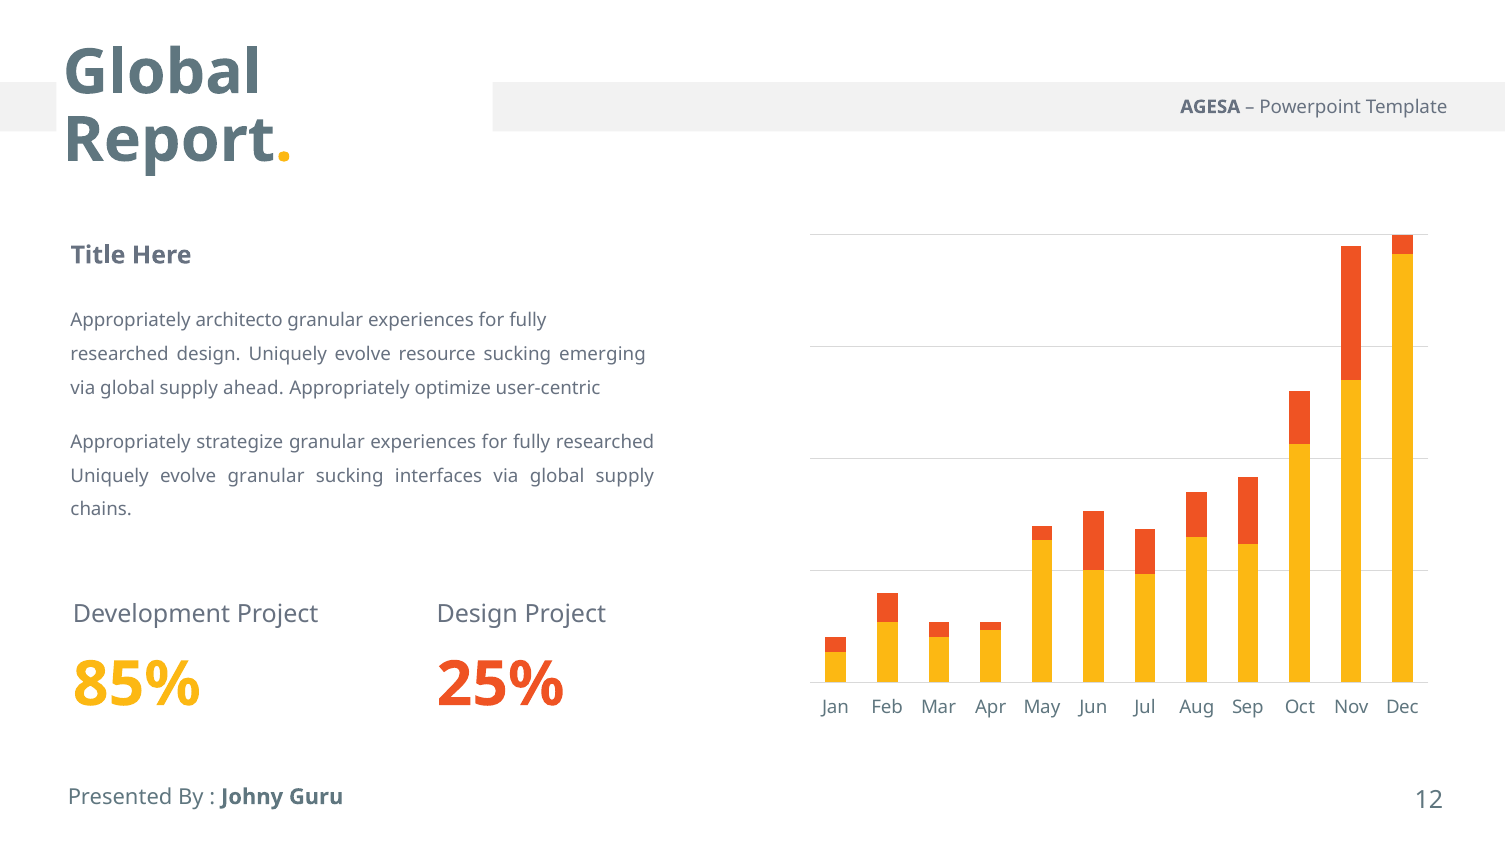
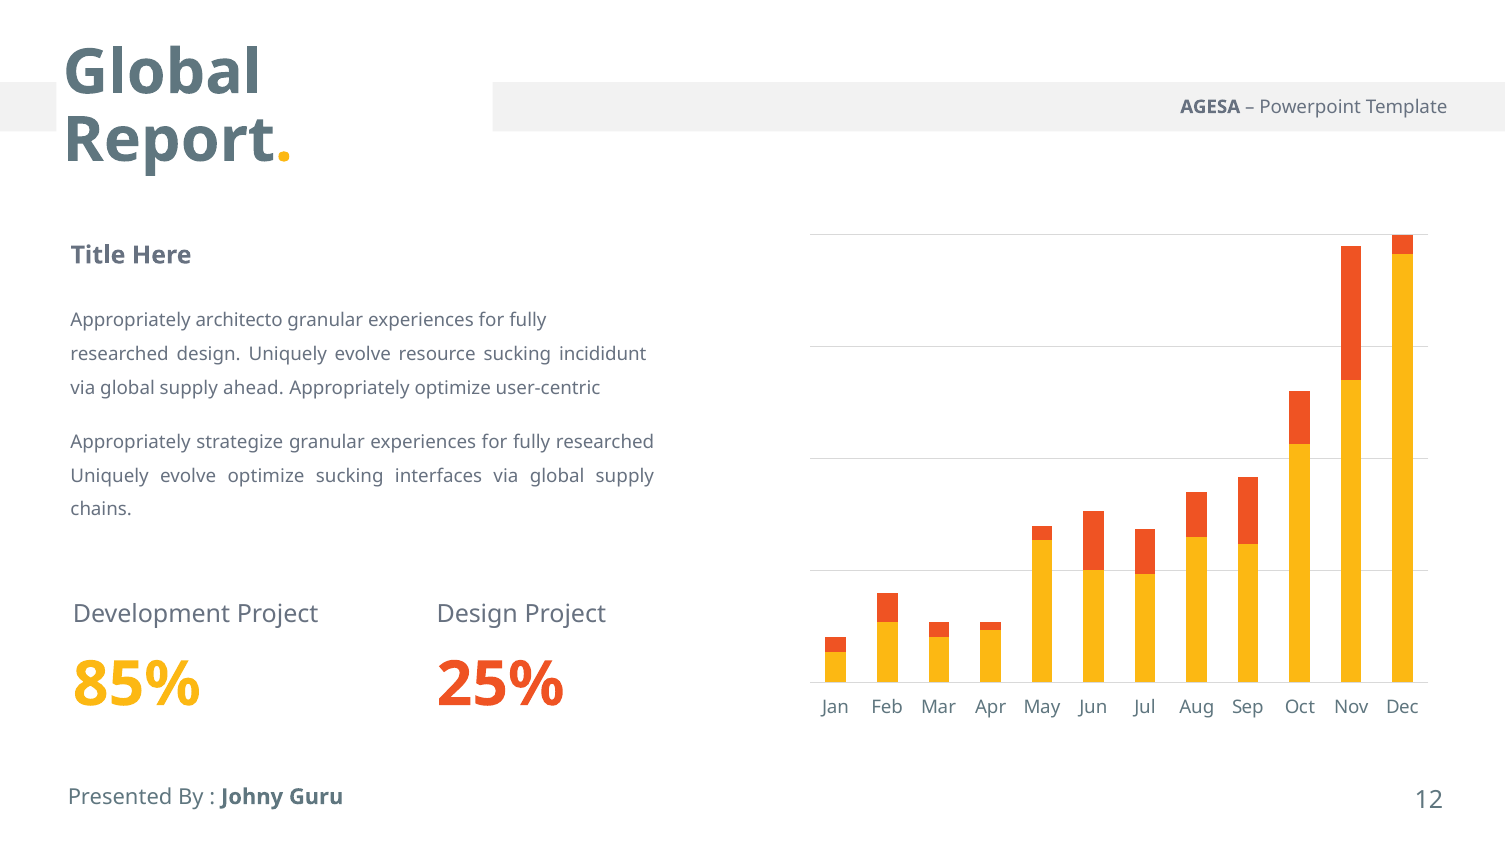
emerging: emerging -> incididunt
evolve granular: granular -> optimize
